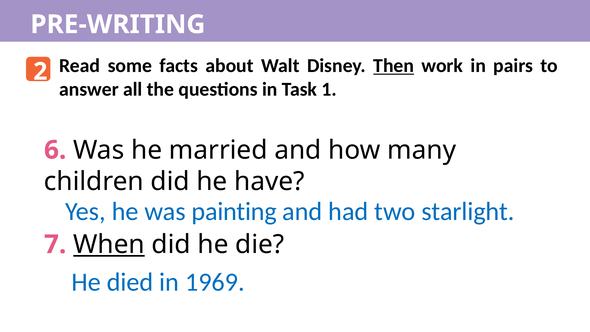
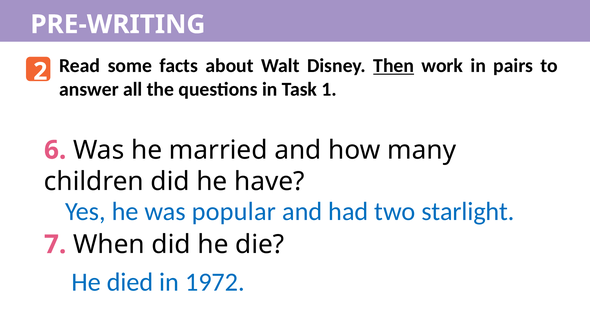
painting: painting -> popular
When underline: present -> none
1969: 1969 -> 1972
